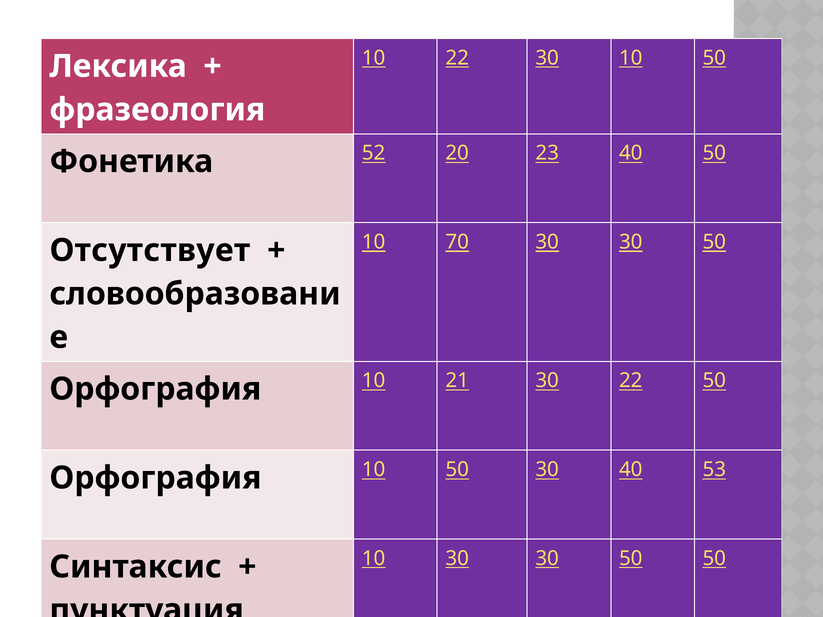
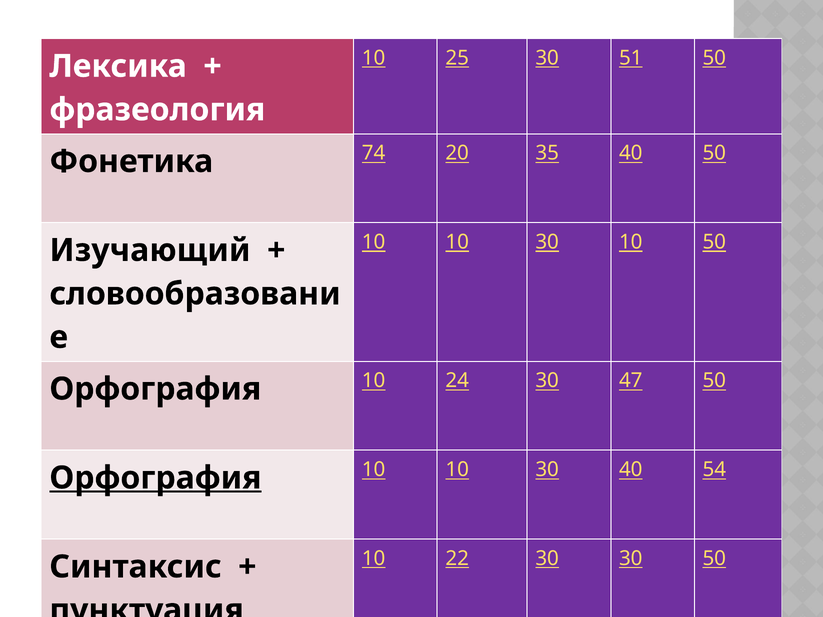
10 22: 22 -> 25
30 10: 10 -> 51
52: 52 -> 74
23: 23 -> 35
70 at (457, 242): 70 -> 10
30 at (631, 242): 30 -> 10
Отсутствует: Отсутствует -> Изучающий
21: 21 -> 24
30 22: 22 -> 47
Орфография at (155, 478) underline: none -> present
50 at (457, 470): 50 -> 10
53: 53 -> 54
10 30: 30 -> 22
50 at (631, 559): 50 -> 30
